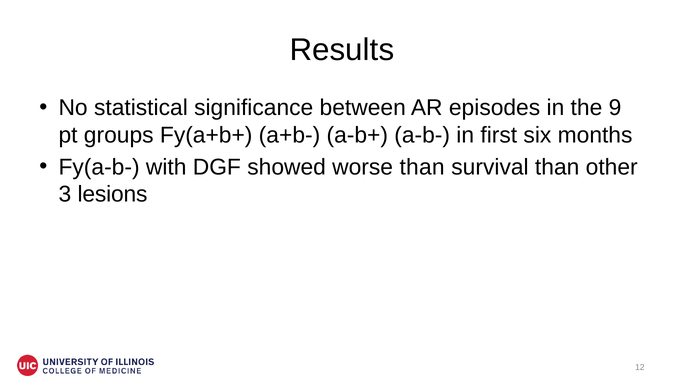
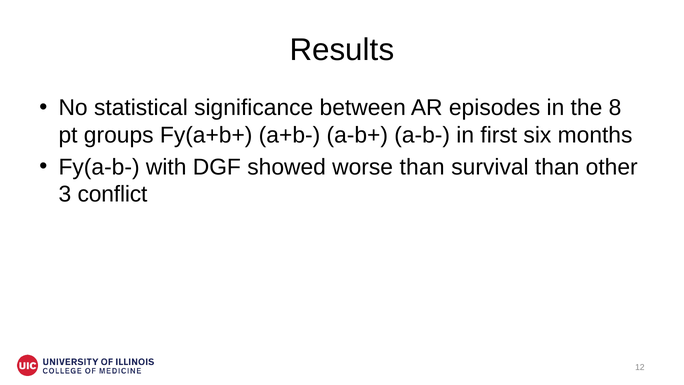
9: 9 -> 8
lesions: lesions -> conflict
